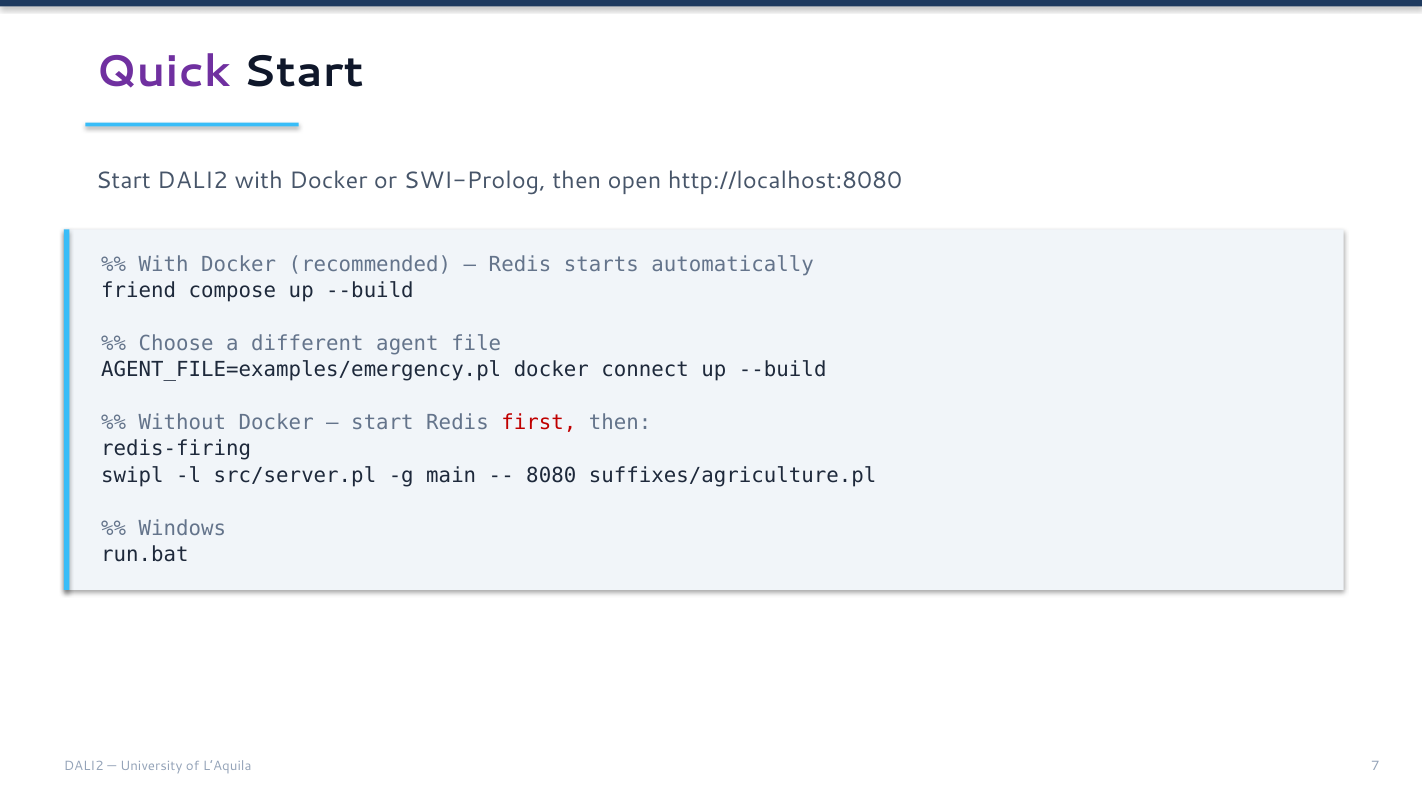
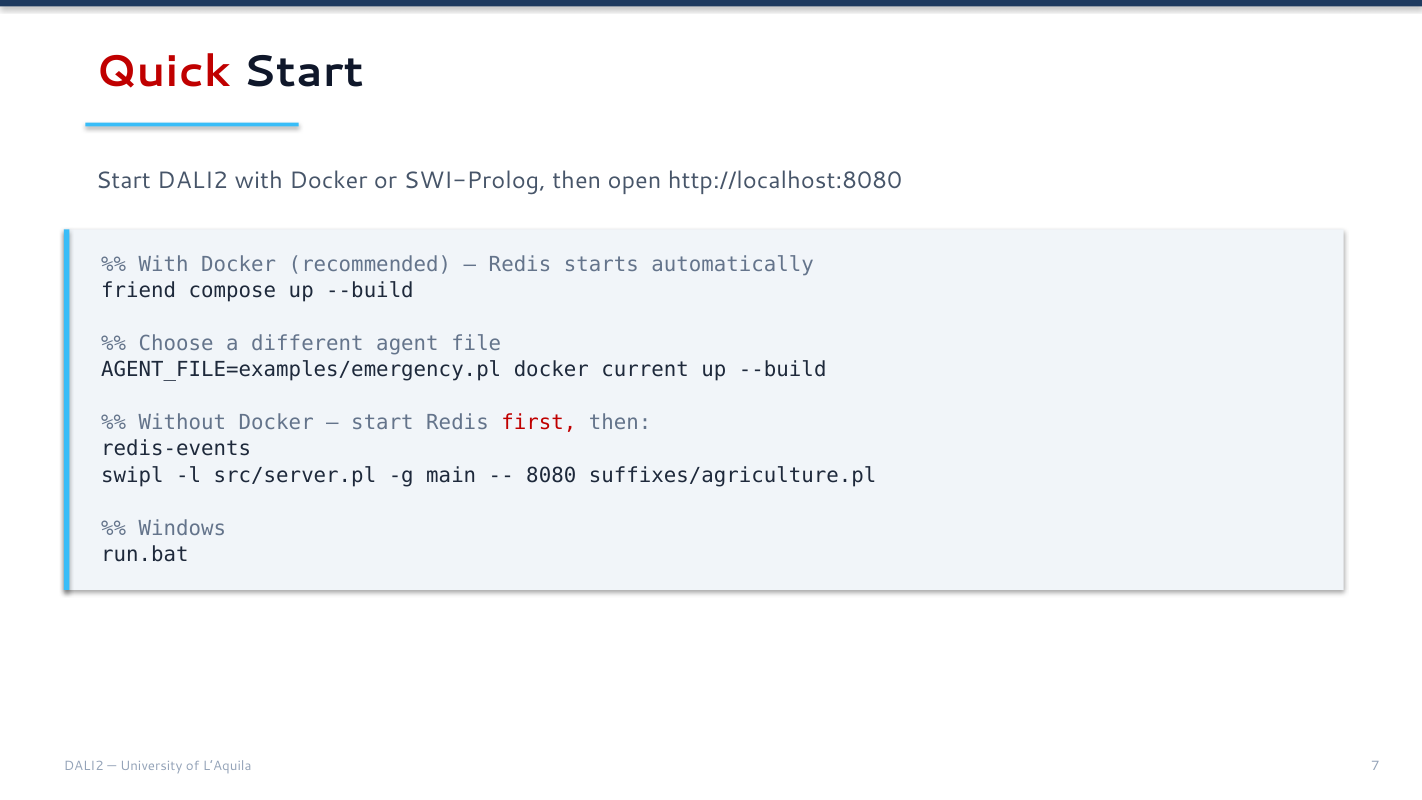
Quick colour: purple -> red
connect: connect -> current
redis-firing: redis-firing -> redis-events
